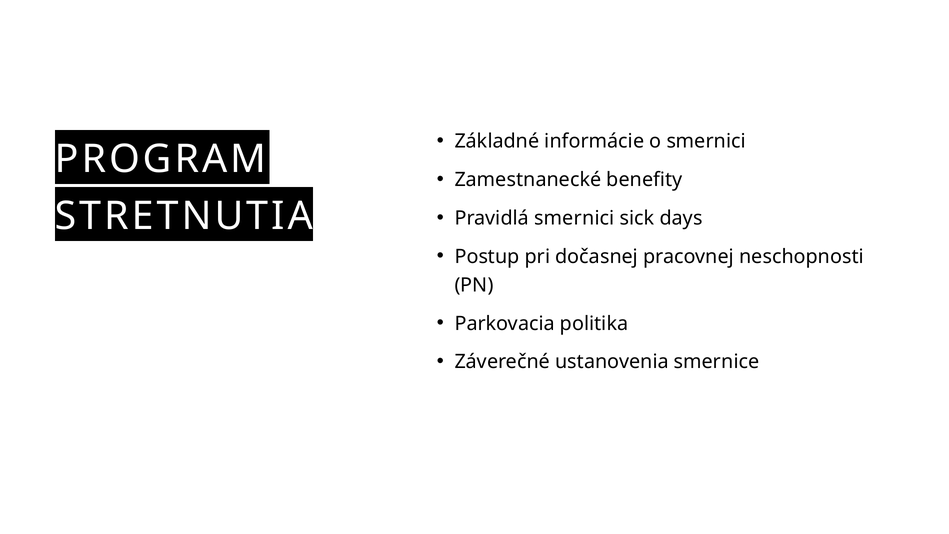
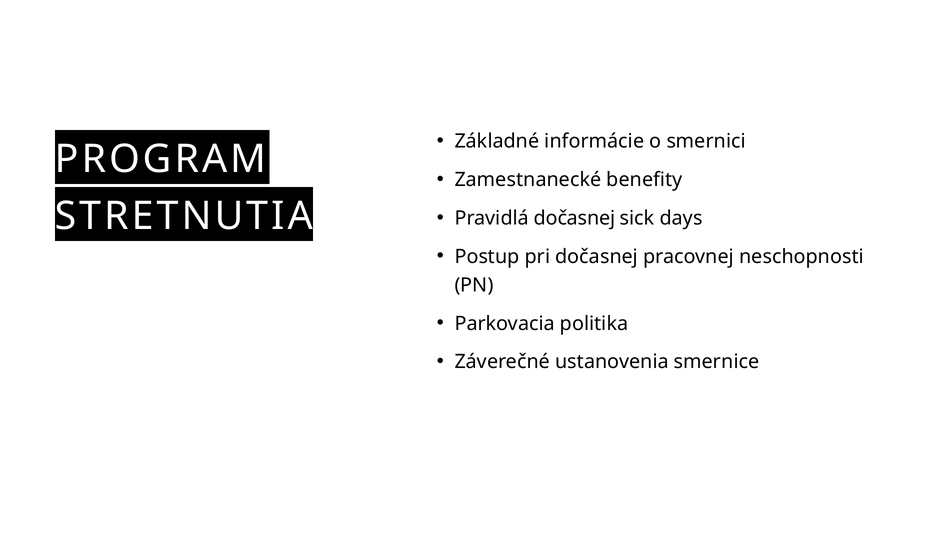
Pravidlá smernici: smernici -> dočasnej
